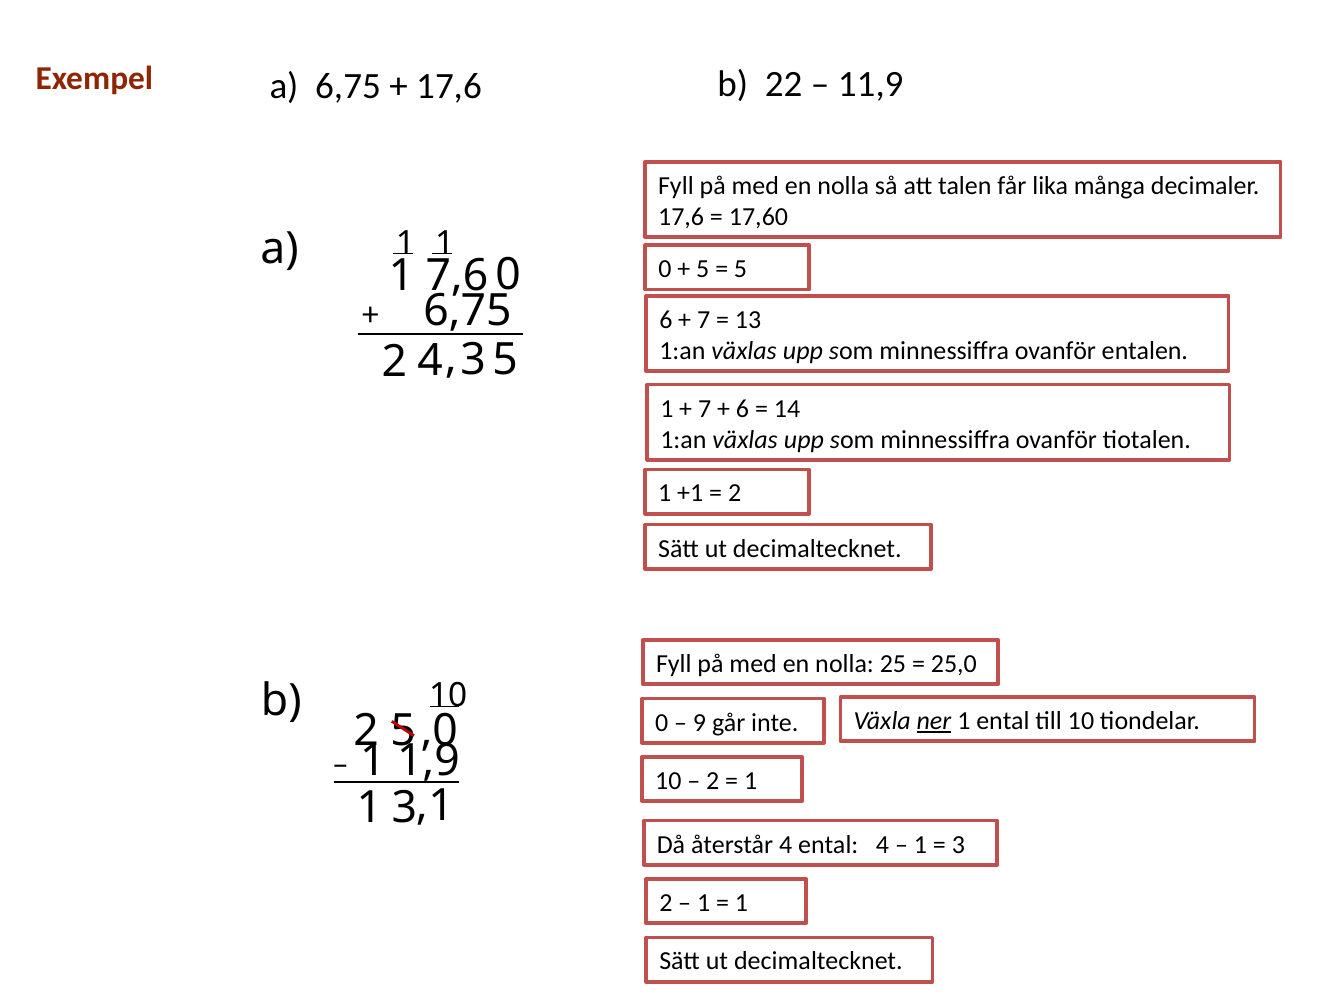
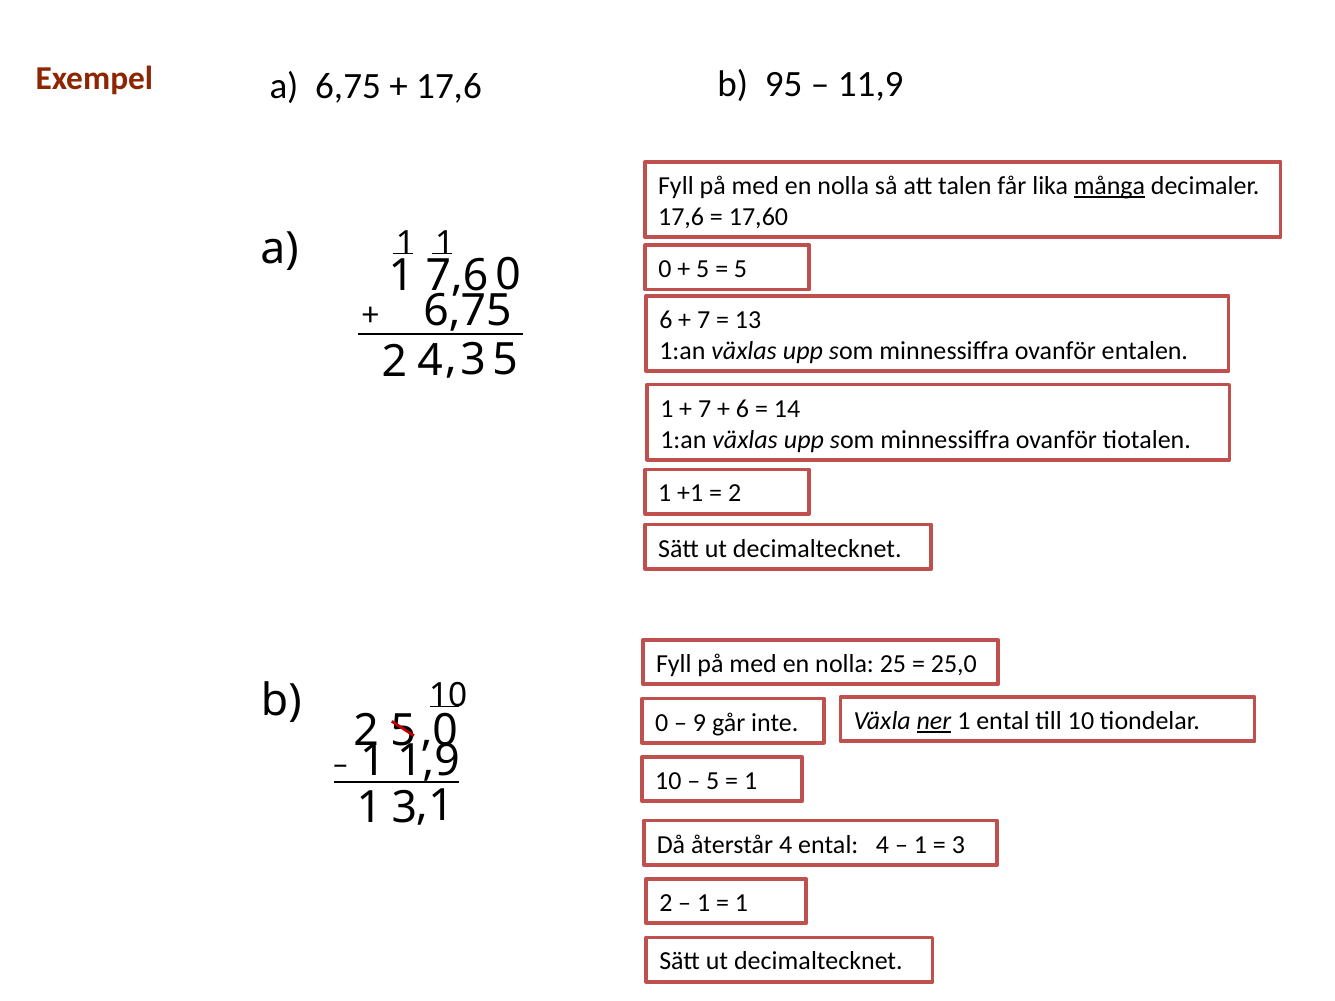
22: 22 -> 95
många underline: none -> present
2 at (713, 781): 2 -> 5
